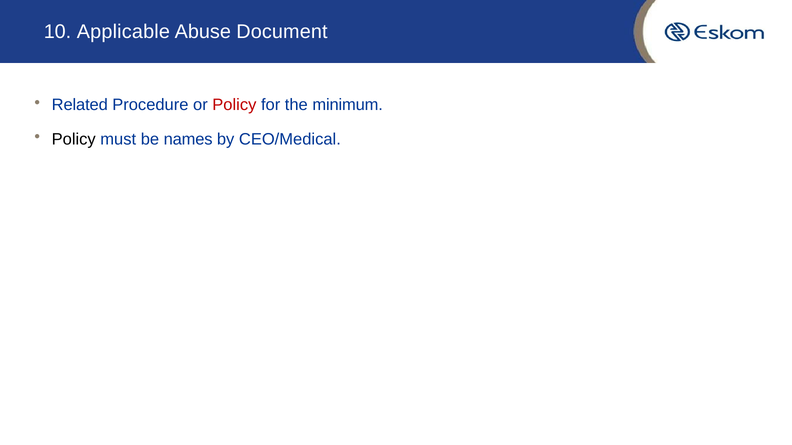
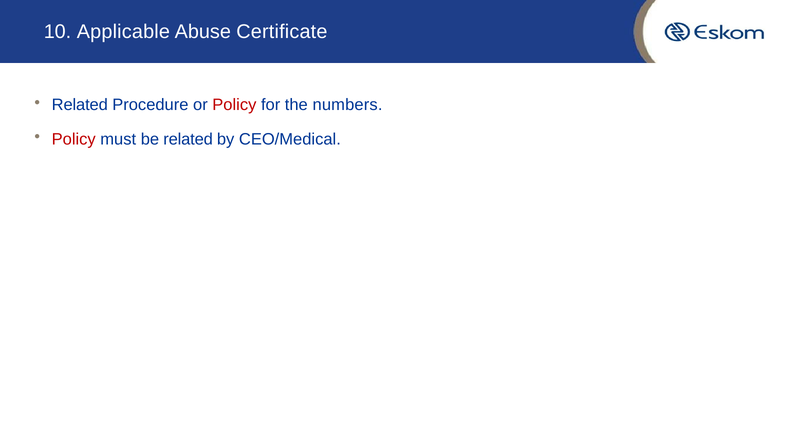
Document: Document -> Certificate
minimum: minimum -> numbers
Policy at (74, 139) colour: black -> red
be names: names -> related
